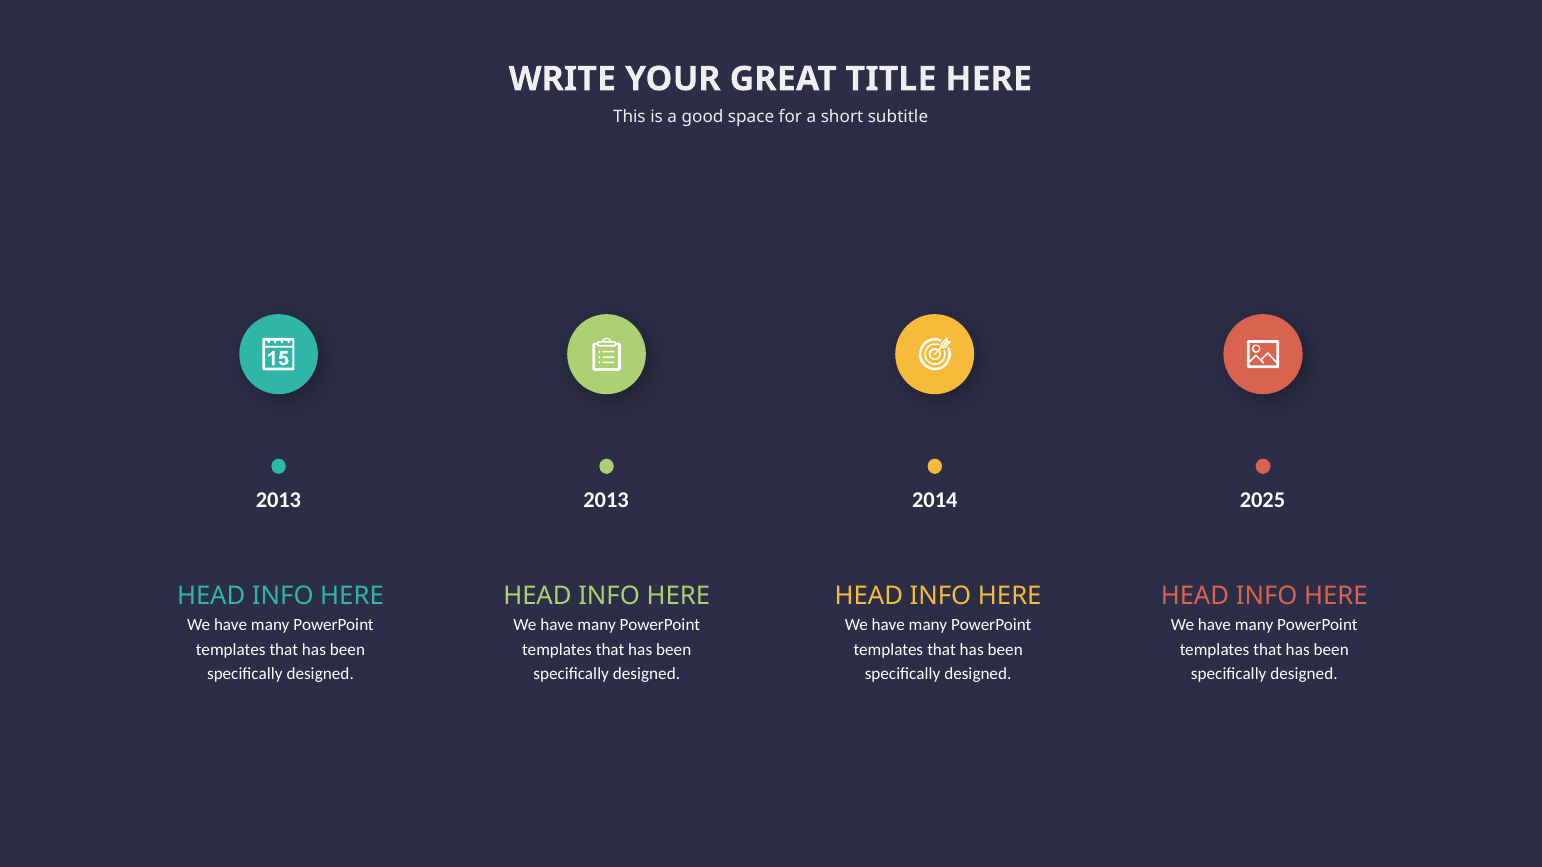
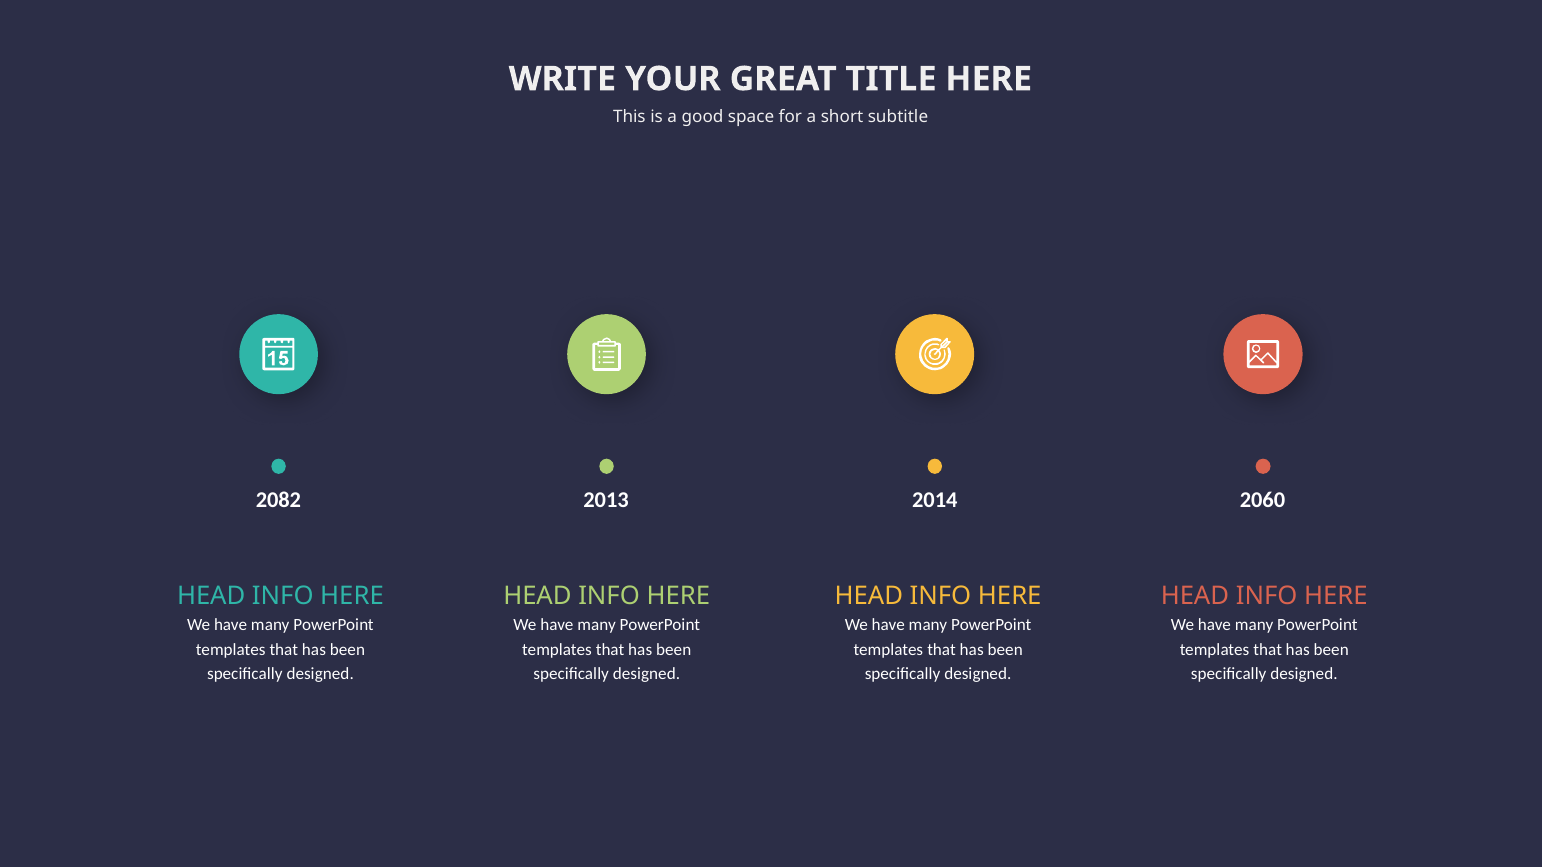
2013 at (278, 500): 2013 -> 2082
2025: 2025 -> 2060
